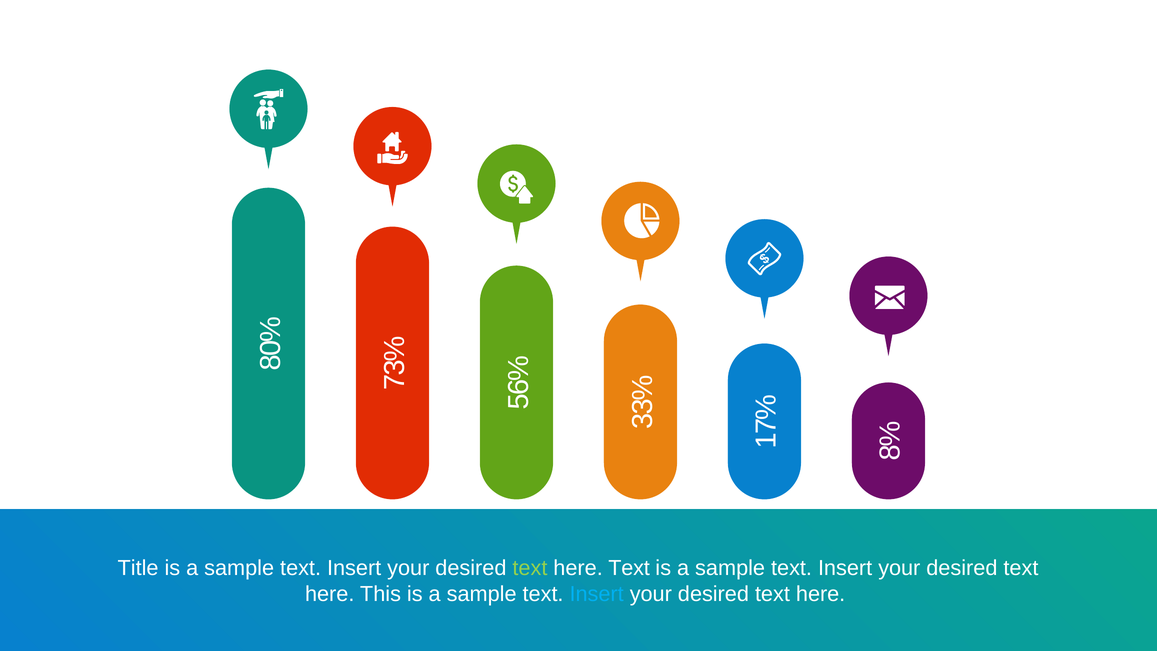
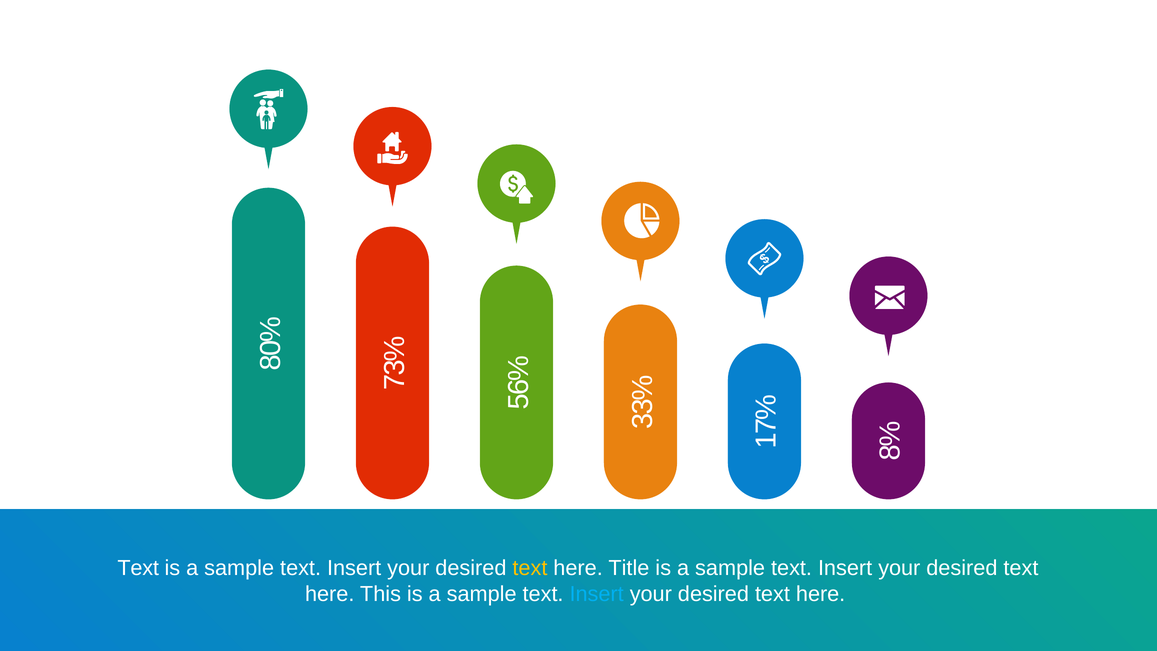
Title at (138, 568): Title -> Text
text at (530, 568) colour: light green -> yellow
here Text: Text -> Title
